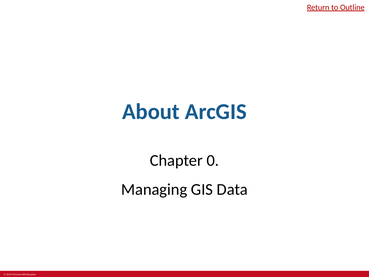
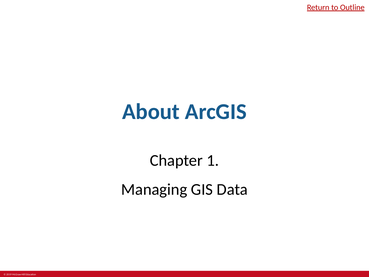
0: 0 -> 1
